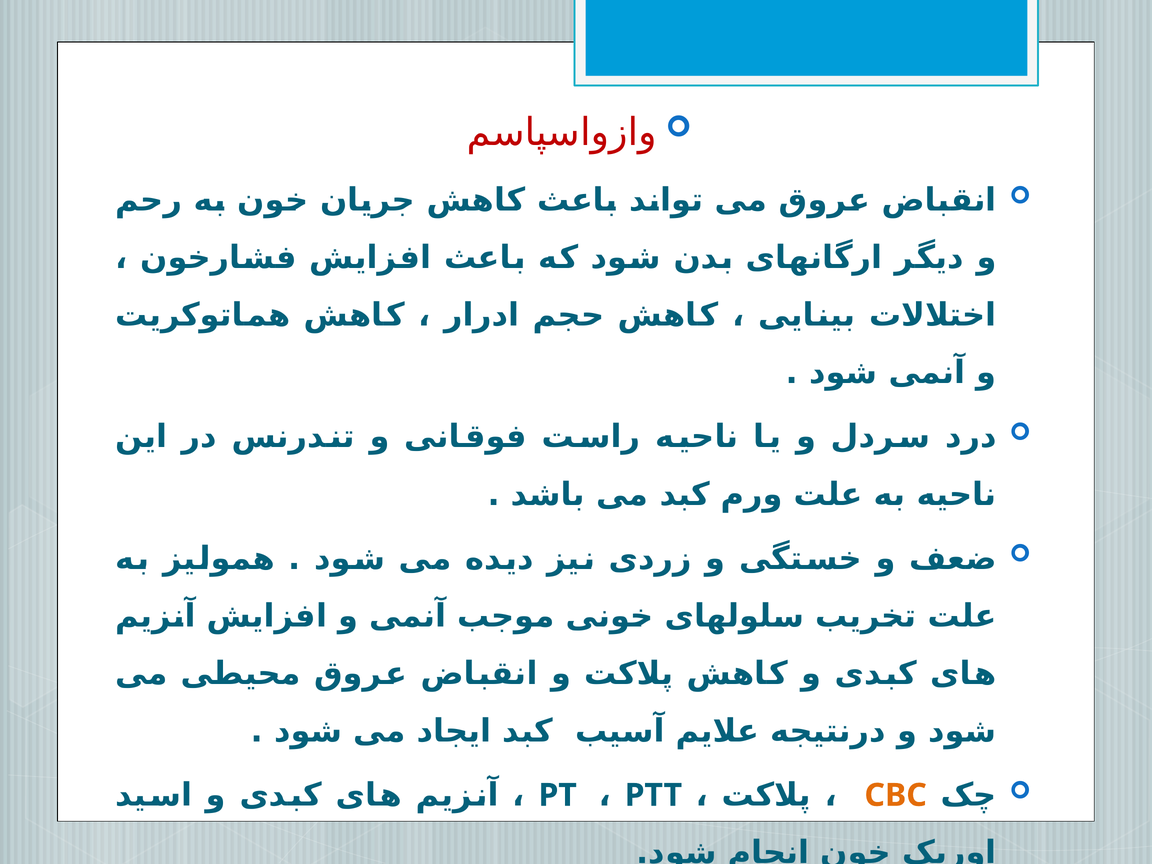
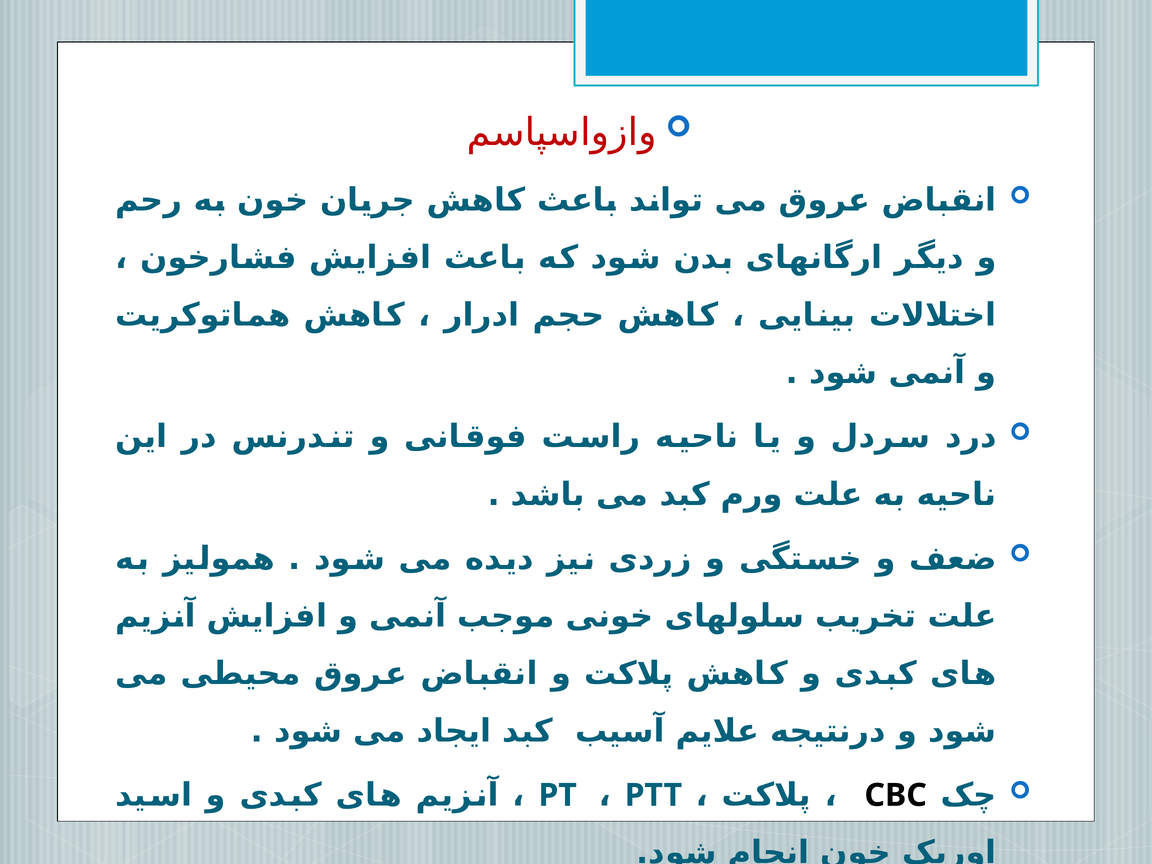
CBC colour: orange -> black
